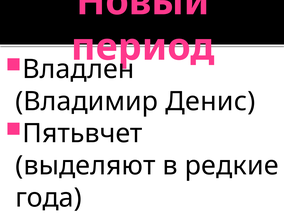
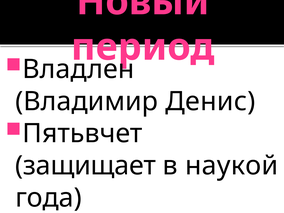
выделяют: выделяют -> защищает
редкие: редкие -> наукой
